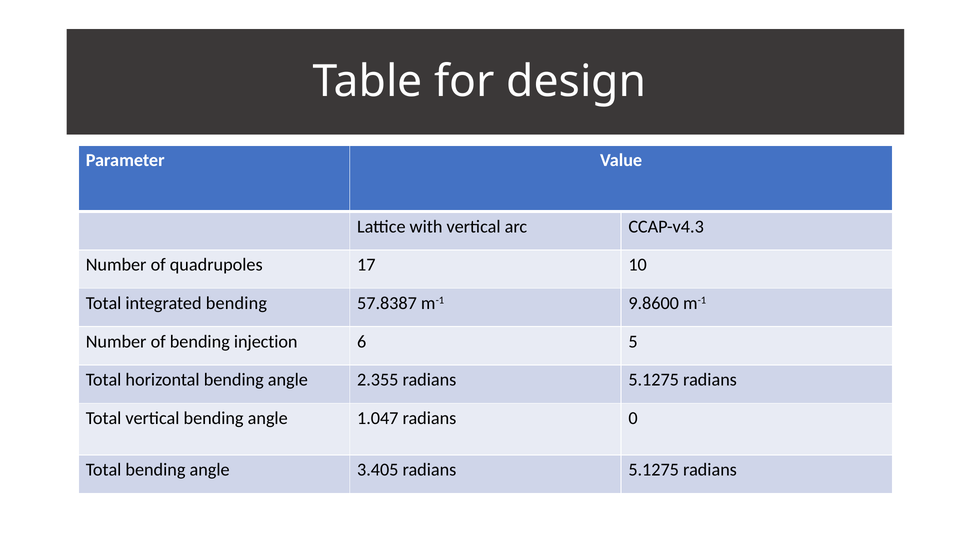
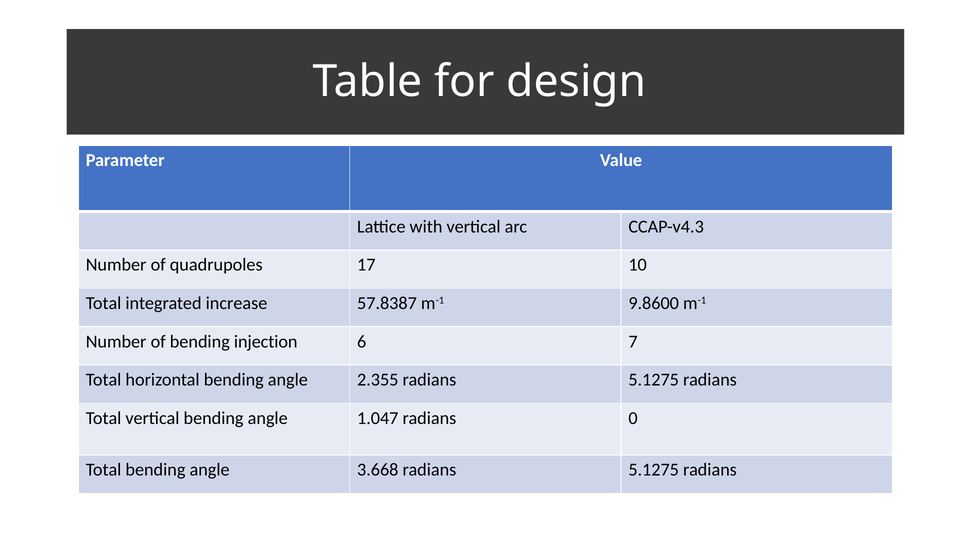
integrated bending: bending -> increase
5: 5 -> 7
3.405: 3.405 -> 3.668
